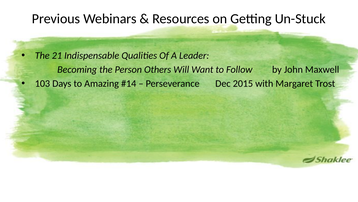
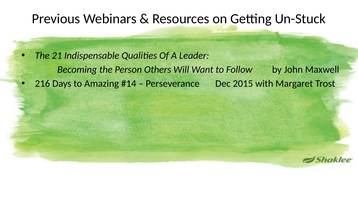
103: 103 -> 216
